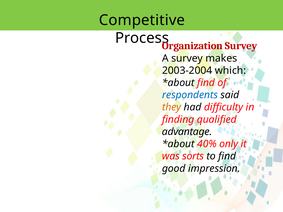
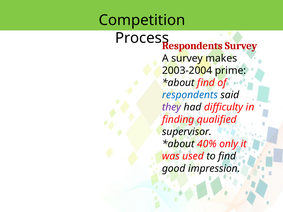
Competitive: Competitive -> Competition
Organization at (192, 46): Organization -> Respondents
which: which -> prime
they colour: orange -> purple
advantage: advantage -> supervisor
sorts: sorts -> used
